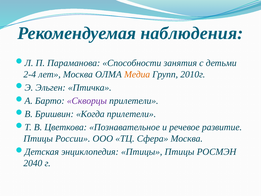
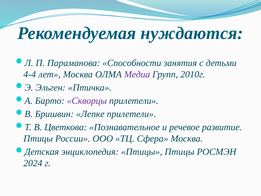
наблюдения: наблюдения -> нуждаются
2-4: 2-4 -> 4-4
Медиа colour: orange -> purple
Когда: Когда -> Лепке
2040: 2040 -> 2024
